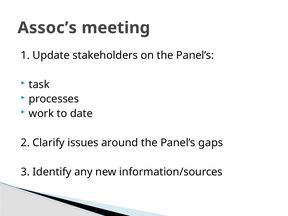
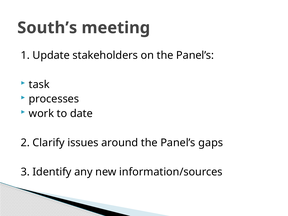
Assoc’s: Assoc’s -> South’s
